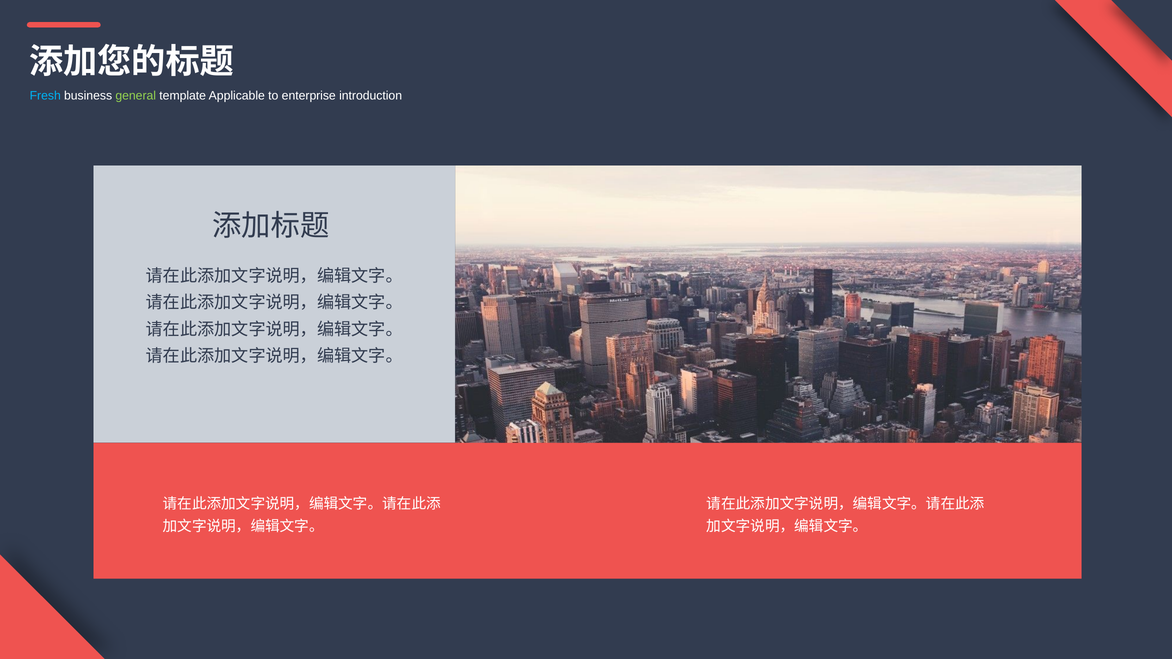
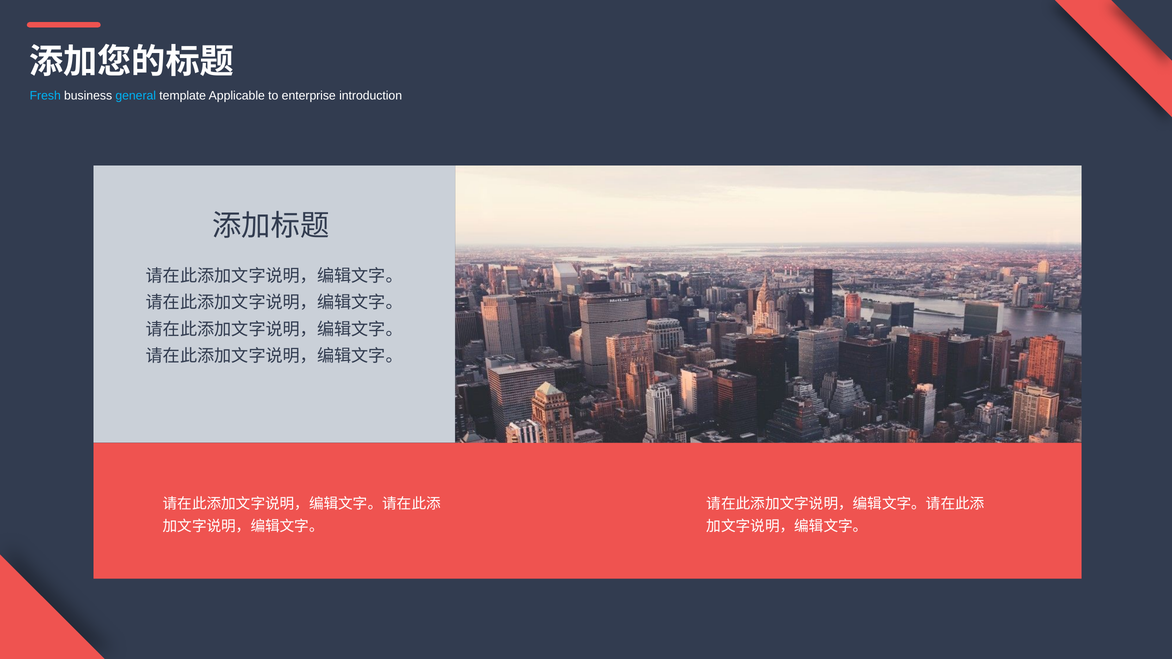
general colour: light green -> light blue
